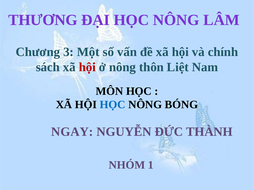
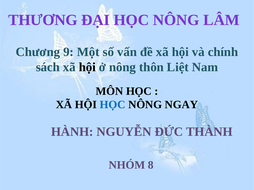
3: 3 -> 9
hội at (87, 67) colour: red -> black
BÓNG: BÓNG -> NGAY
NGAY: NGAY -> HÀNH
1: 1 -> 8
